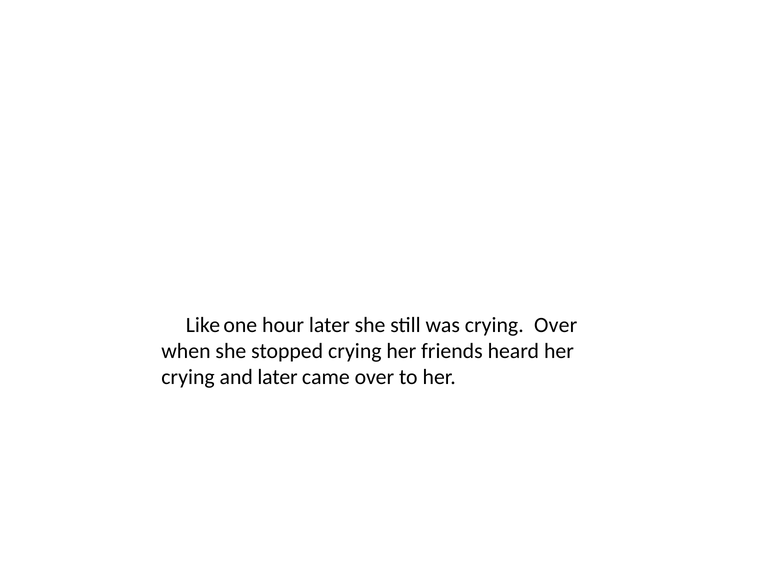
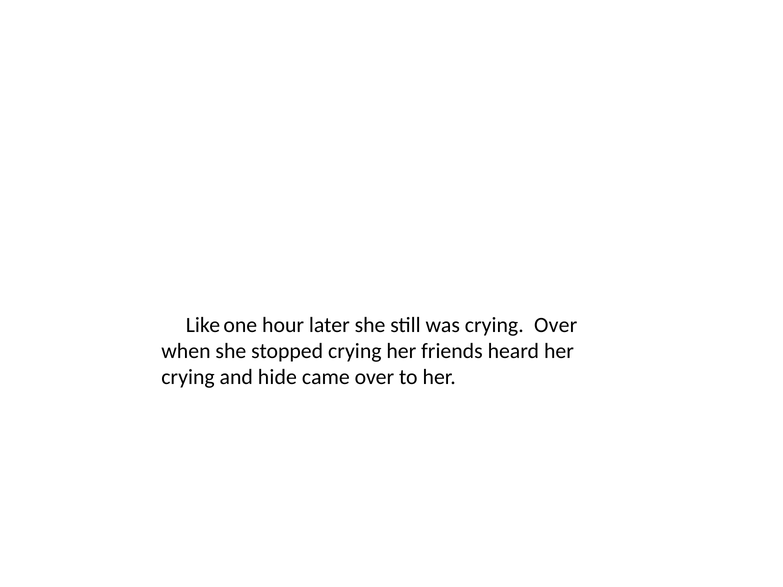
and later: later -> hide
